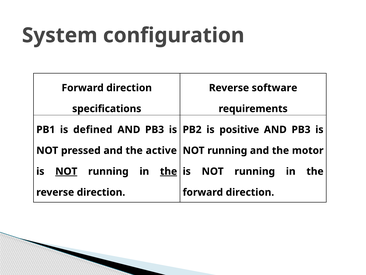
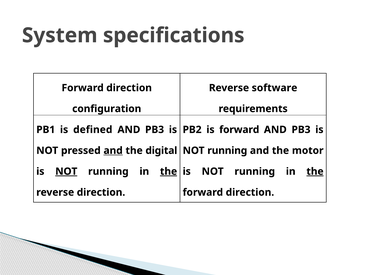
configuration: configuration -> specifications
specifications: specifications -> configuration
is positive: positive -> forward
and at (113, 150) underline: none -> present
active: active -> digital
the at (315, 171) underline: none -> present
